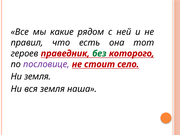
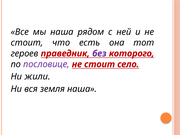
мы какие: какие -> наша
правил at (27, 43): правил -> стоит
без colour: green -> purple
Ни земля: земля -> жили
